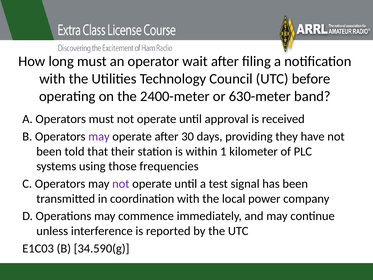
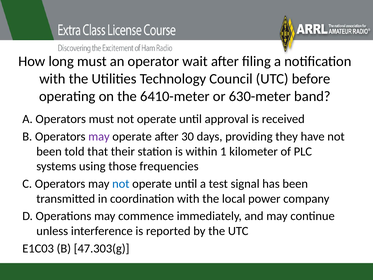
2400-meter: 2400-meter -> 6410-meter
not at (121, 184) colour: purple -> blue
34.590(g: 34.590(g -> 47.303(g
